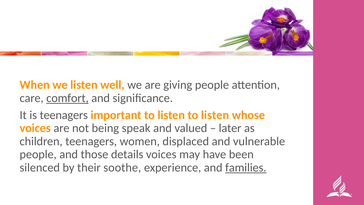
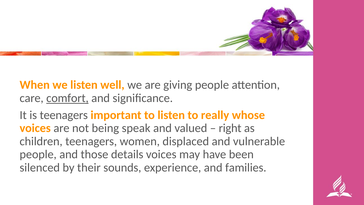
listen to listen: listen -> really
later: later -> right
soothe: soothe -> sounds
families underline: present -> none
